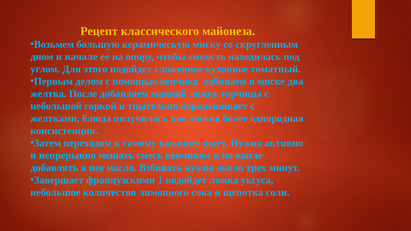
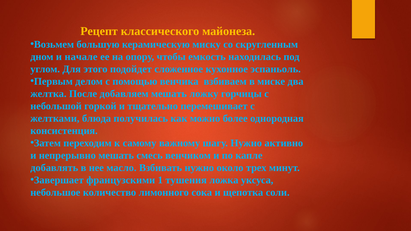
томатный: томатный -> эспаньоль
добавляем манной: манной -> мешать
1 подойдет: подойдет -> тушения
